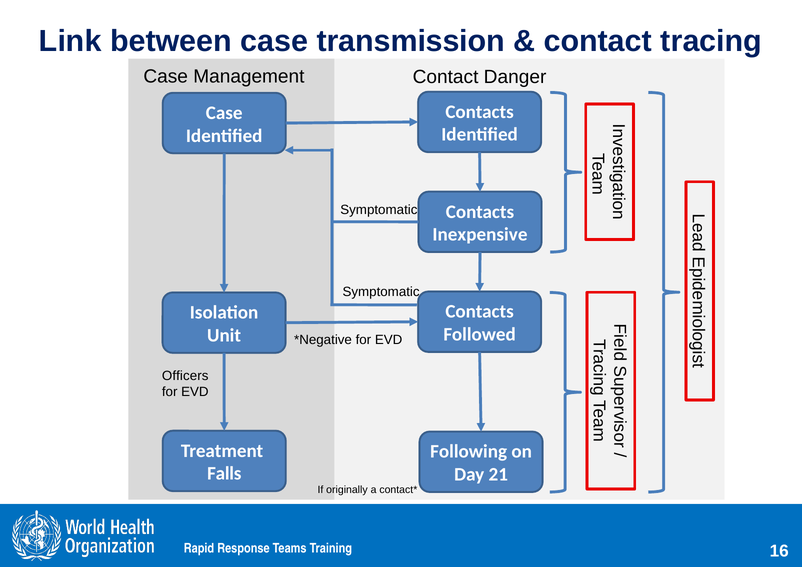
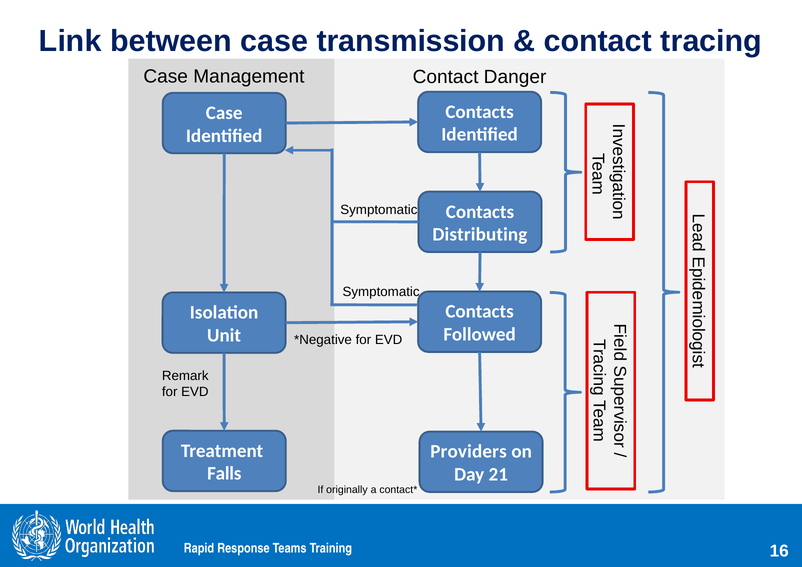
Inexpensive: Inexpensive -> Distributing
Officers: Officers -> Remark
Following: Following -> Providers
